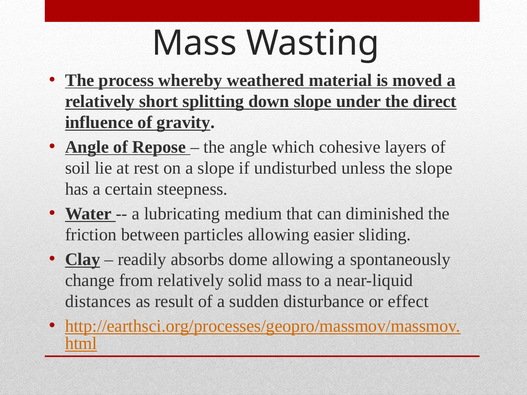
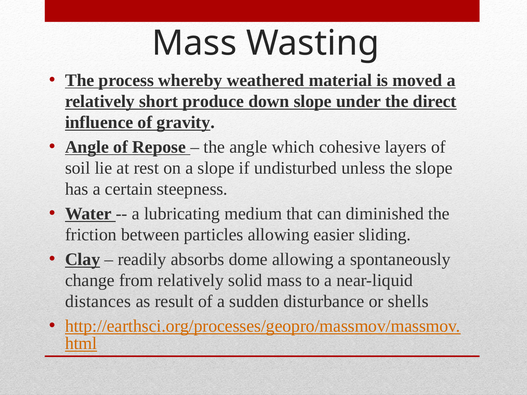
splitting: splitting -> produce
effect: effect -> shells
